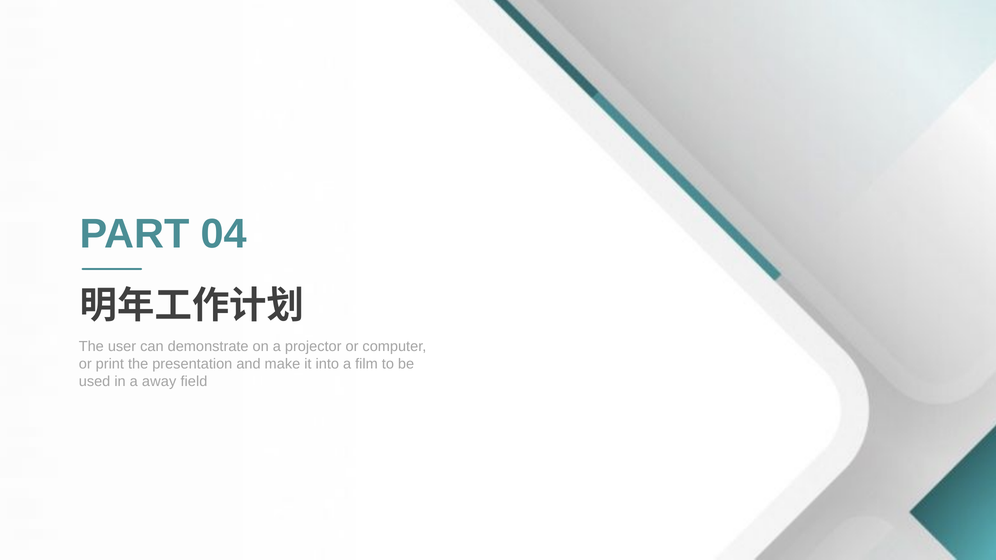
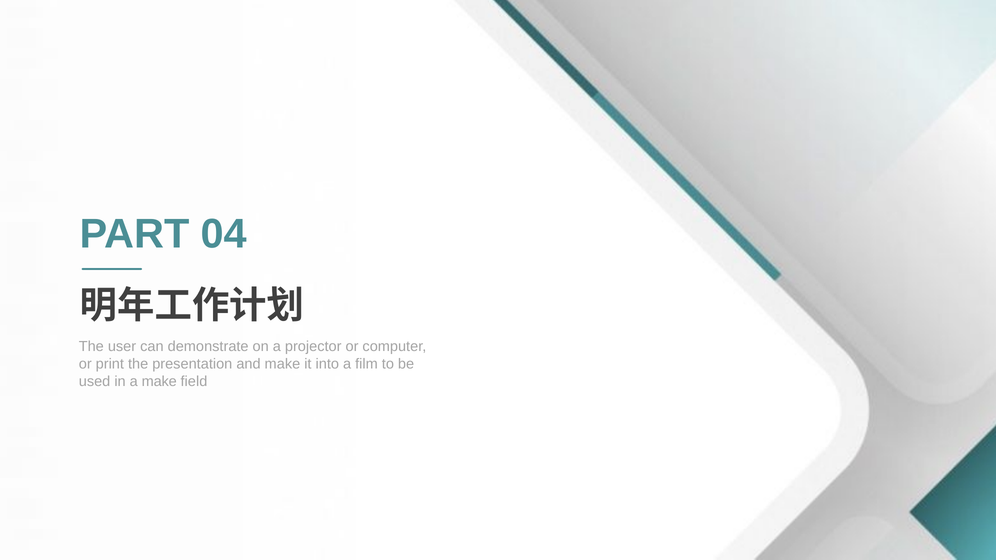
a away: away -> make
